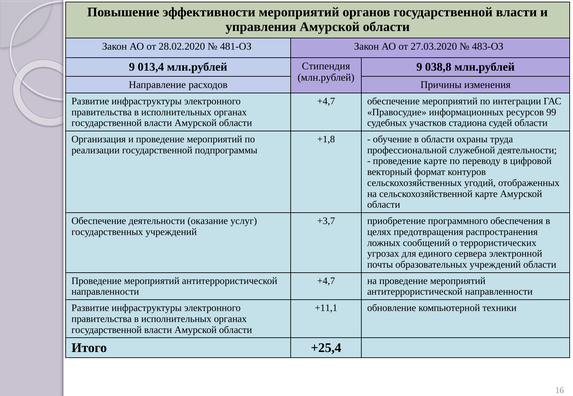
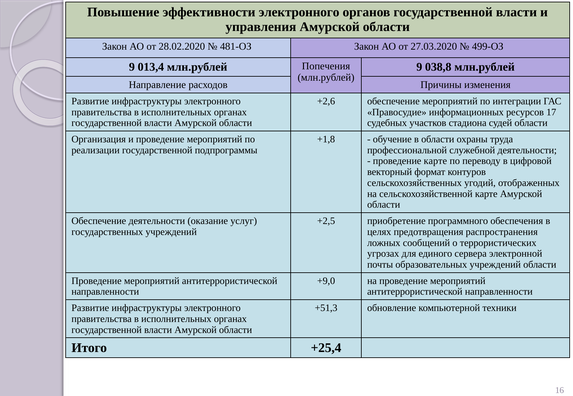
эффективности мероприятий: мероприятий -> электронного
483-ОЗ: 483-ОЗ -> 499-ОЗ
Стипендия: Стипендия -> Попечения
+4,7 at (326, 101): +4,7 -> +2,6
99: 99 -> 17
+3,7: +3,7 -> +2,5
+4,7 at (326, 281): +4,7 -> +9,0
+11,1: +11,1 -> +51,3
